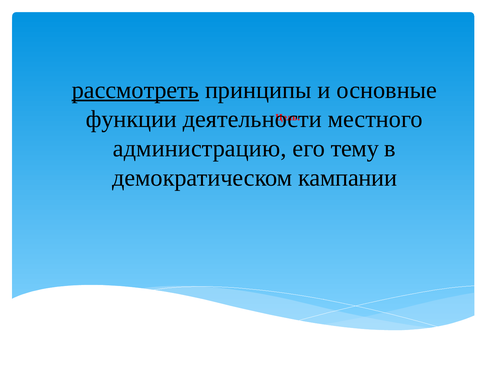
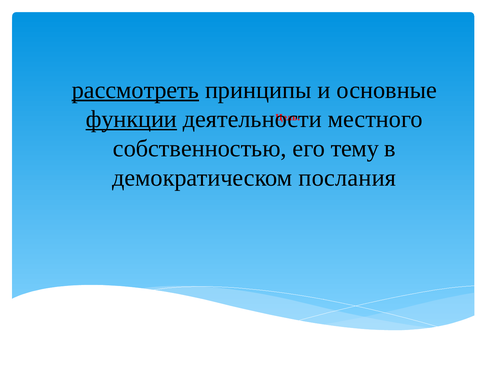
функции underline: none -> present
администрацию: администрацию -> собственностью
кампании: кампании -> послания
